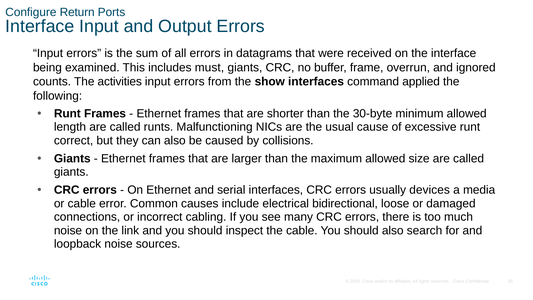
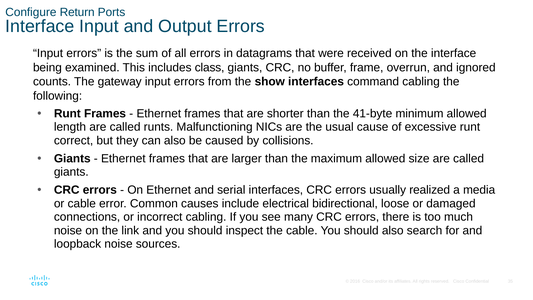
must: must -> class
activities: activities -> gateway
command applied: applied -> cabling
30-byte: 30-byte -> 41-byte
devices: devices -> realized
